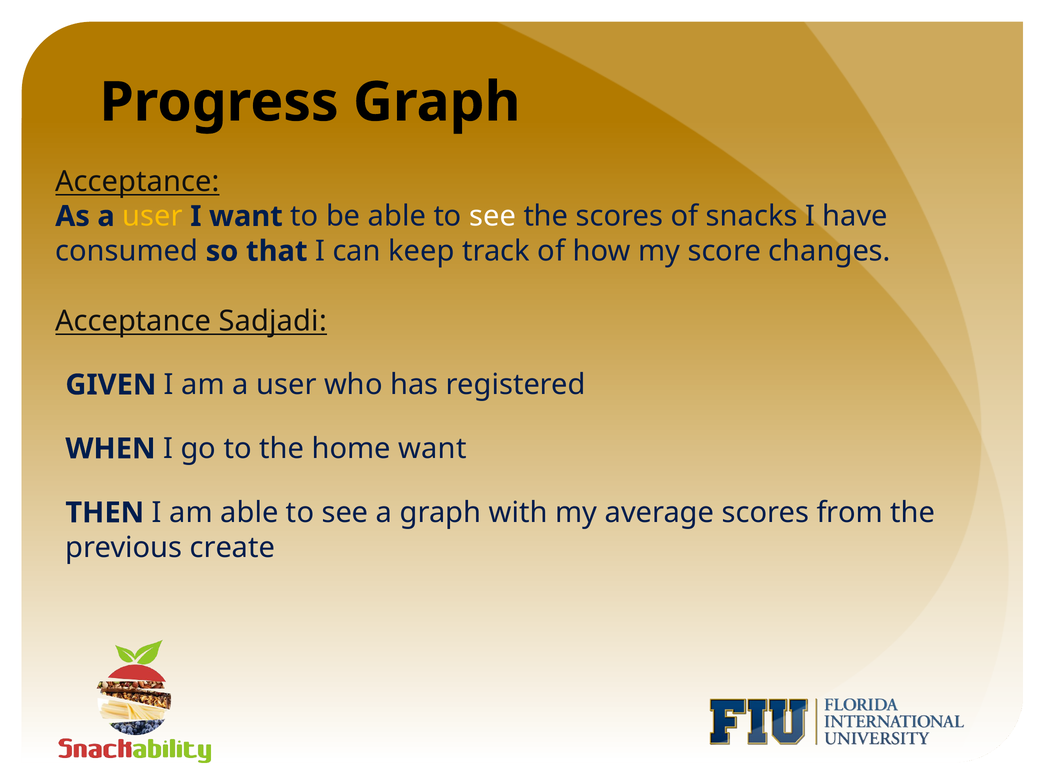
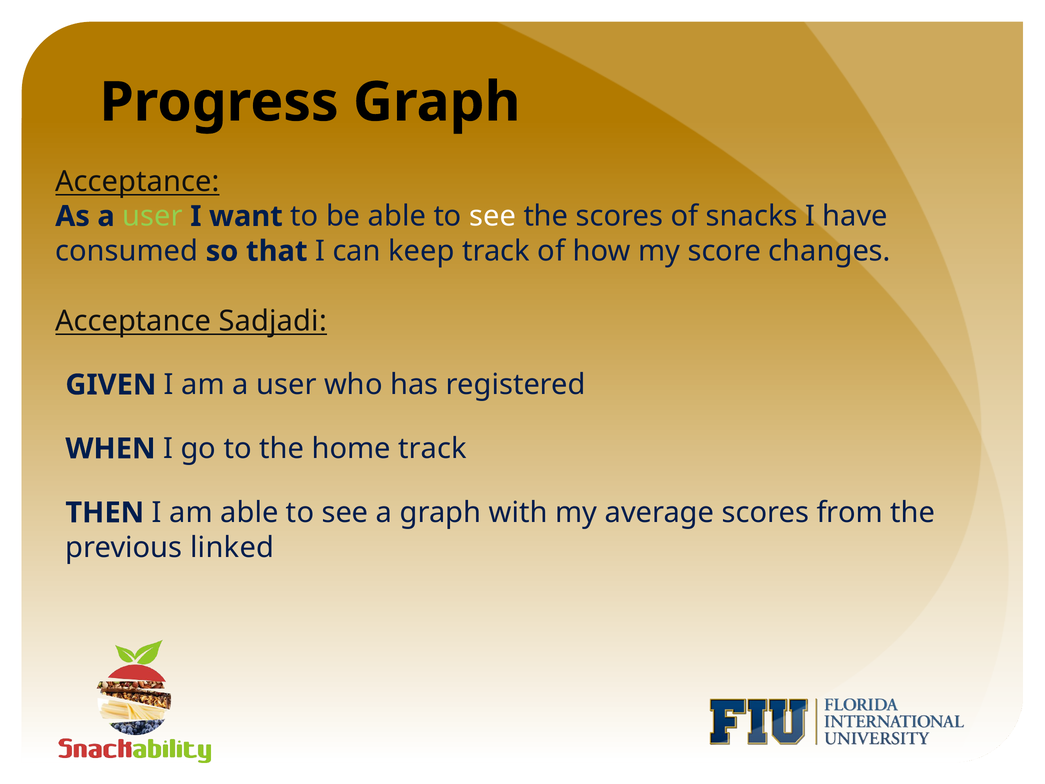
user at (153, 216) colour: yellow -> light green
home want: want -> track
create: create -> linked
